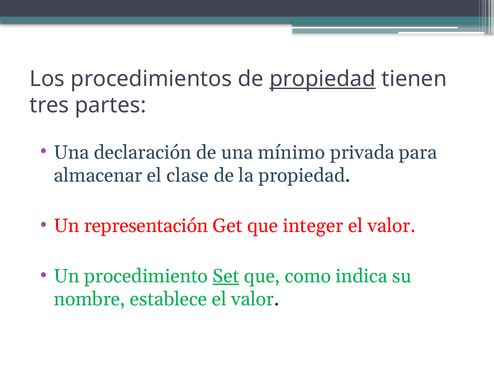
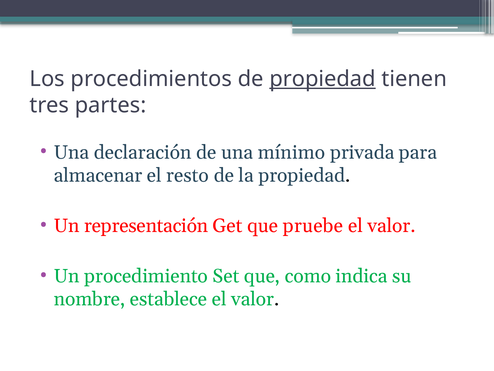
clase: clase -> resto
integer: integer -> pruebe
Set underline: present -> none
